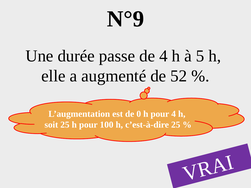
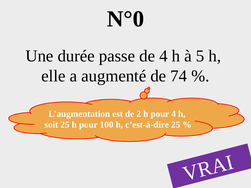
N°9: N°9 -> N°0
52: 52 -> 74
0: 0 -> 2
